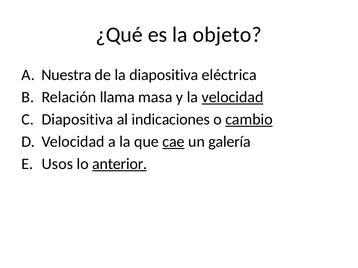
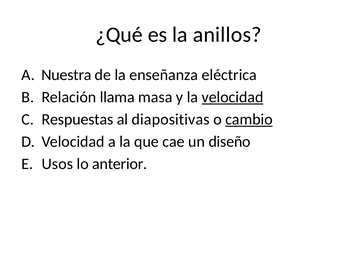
objeto: objeto -> anillos
la diapositiva: diapositiva -> enseñanza
Diapositiva at (77, 120): Diapositiva -> Respuestas
indicaciones: indicaciones -> diapositivas
cae underline: present -> none
galería: galería -> diseño
anterior underline: present -> none
